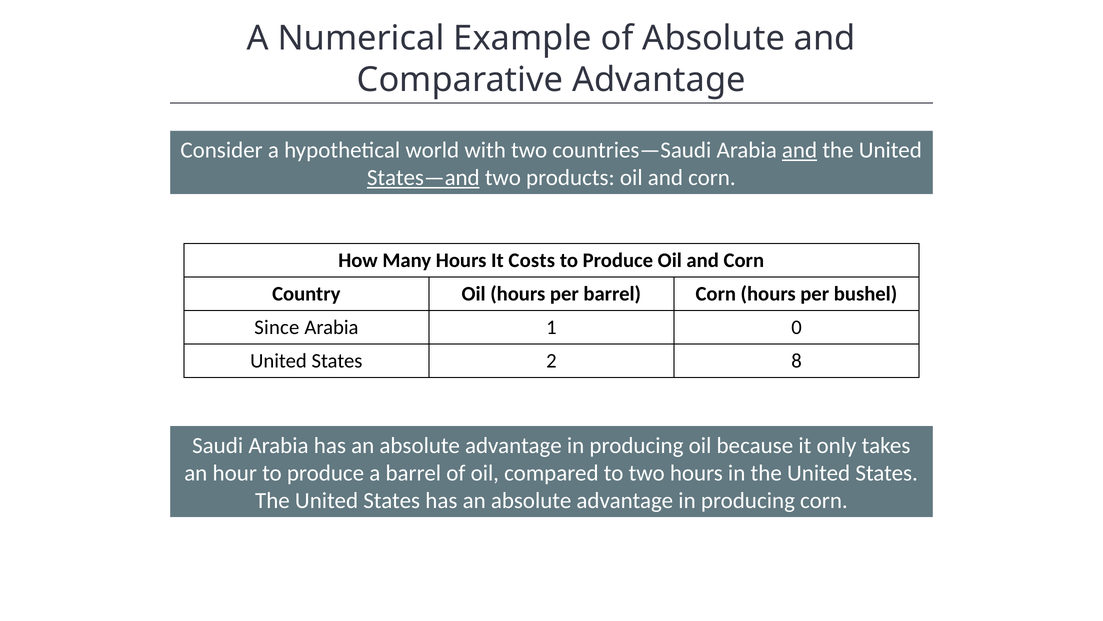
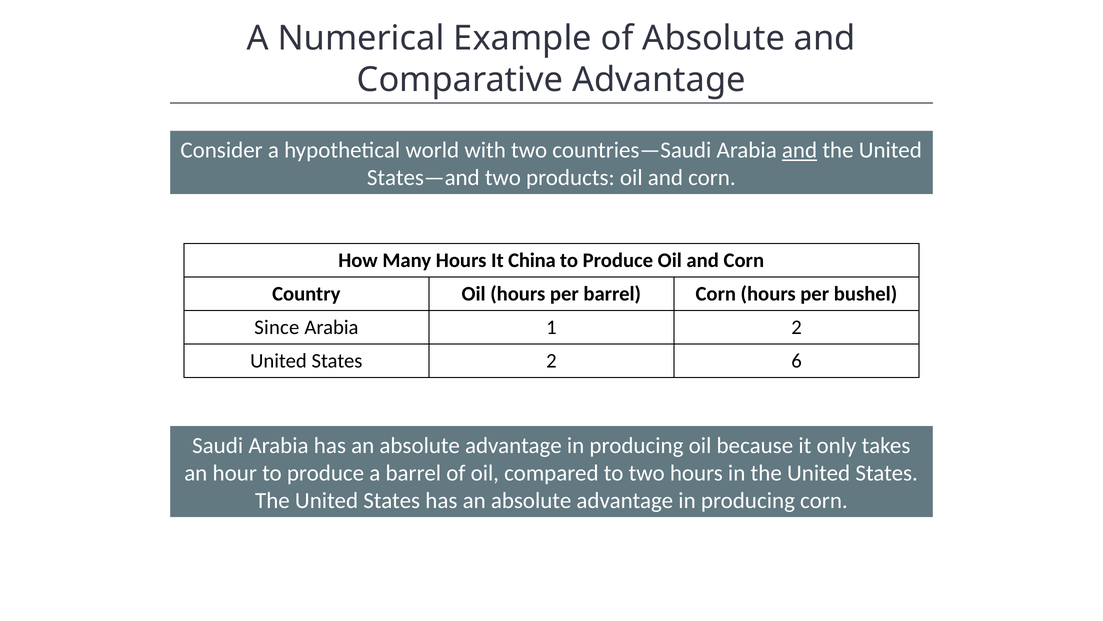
States—and underline: present -> none
Costs: Costs -> China
1 0: 0 -> 2
8: 8 -> 6
